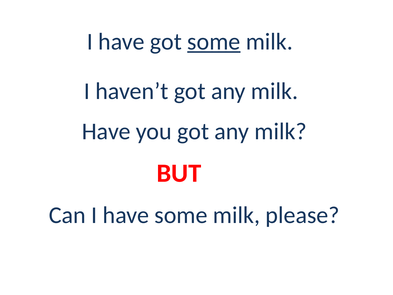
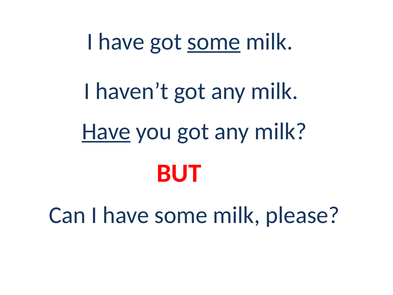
Have at (106, 131) underline: none -> present
